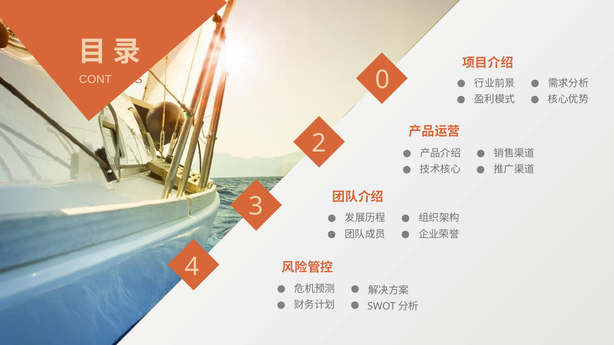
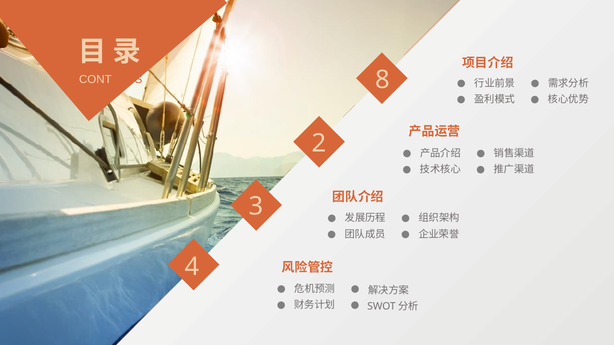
0: 0 -> 8
